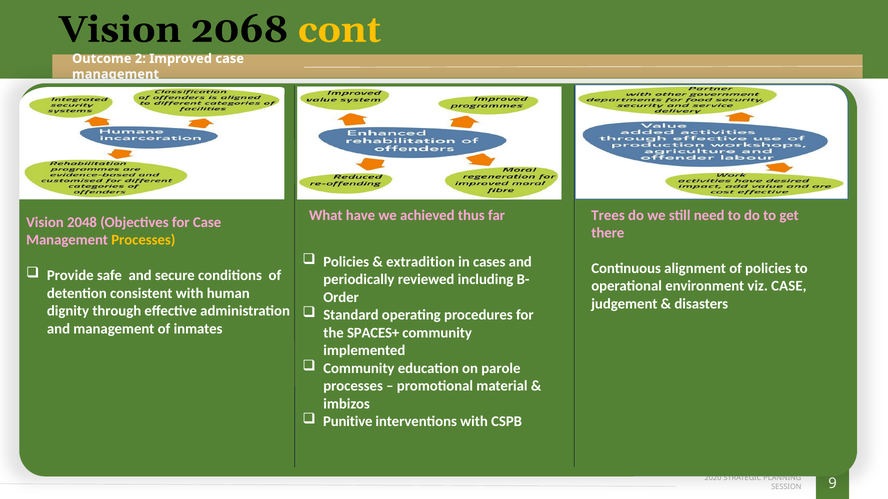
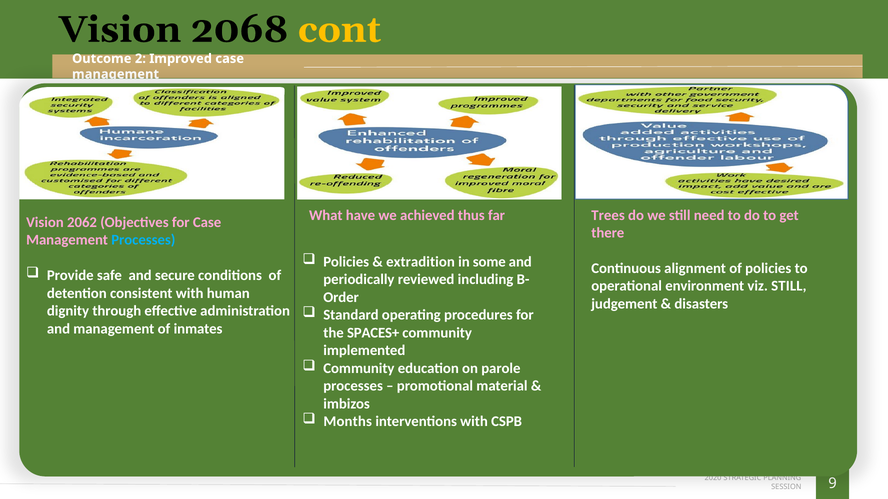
2048: 2048 -> 2062
Processes at (143, 240) colour: yellow -> light blue
cases: cases -> some
viz CASE: CASE -> STILL
Punitive: Punitive -> Months
